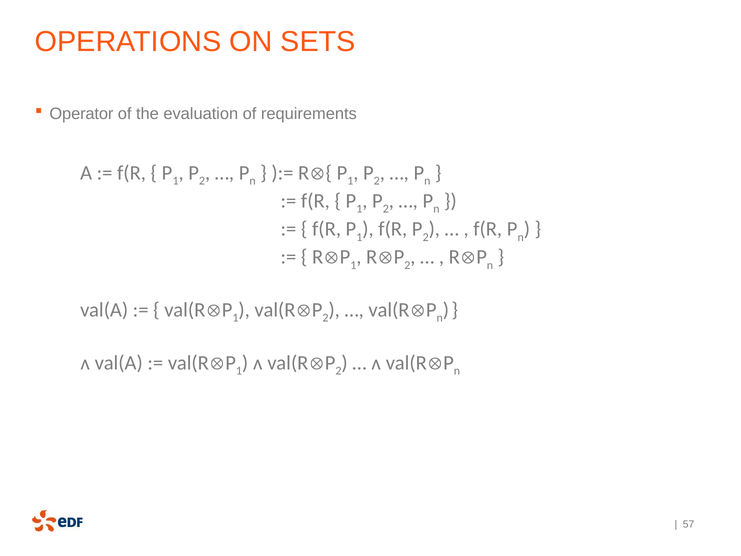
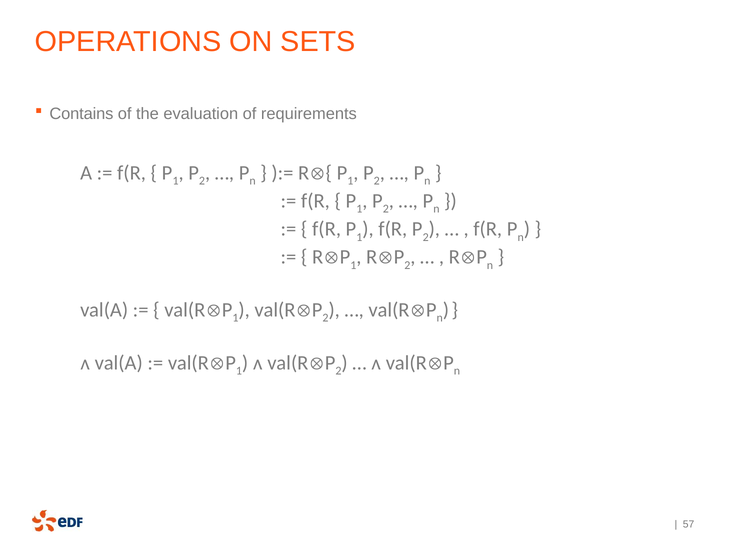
Operator: Operator -> Contains
